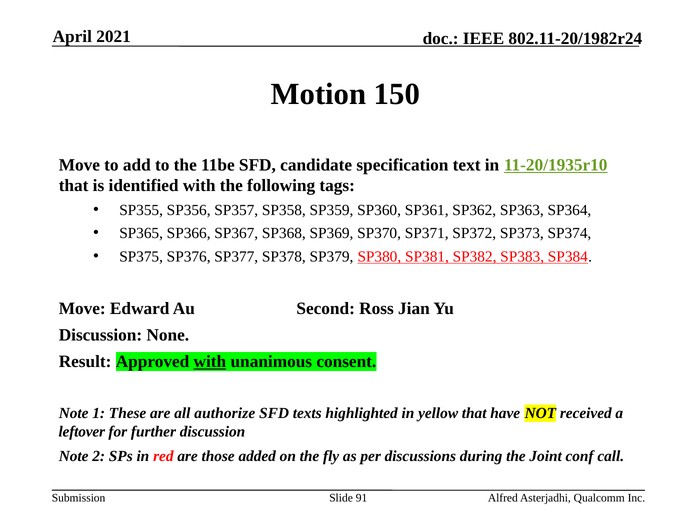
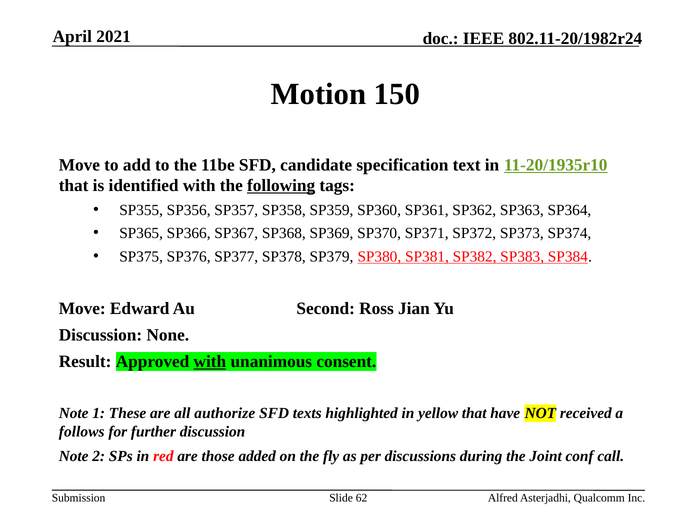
following underline: none -> present
leftover: leftover -> follows
91: 91 -> 62
